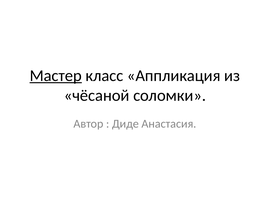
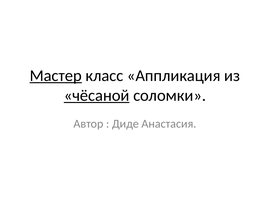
чёсаной underline: none -> present
